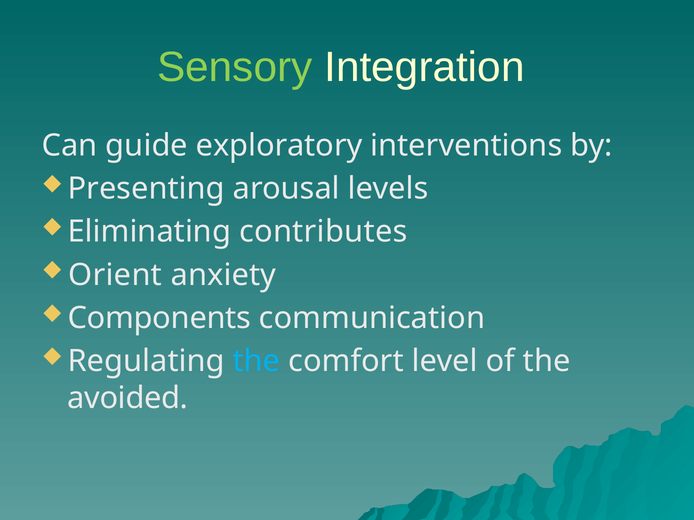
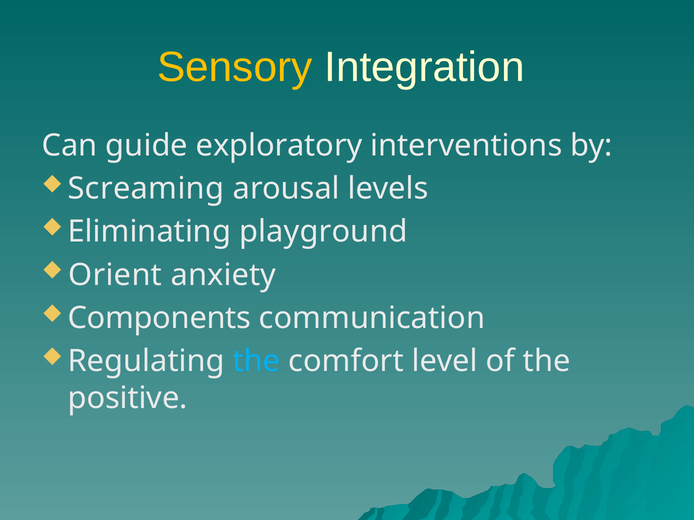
Sensory colour: light green -> yellow
Presenting: Presenting -> Screaming
contributes: contributes -> playground
avoided: avoided -> positive
